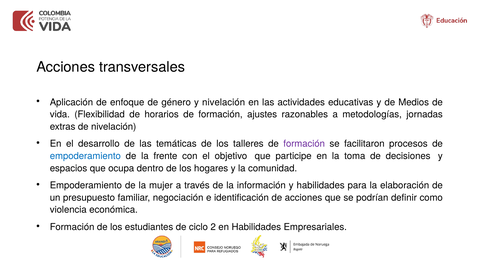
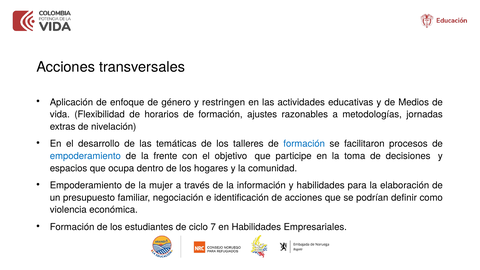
y nivelación: nivelación -> restringen
formación at (304, 144) colour: purple -> blue
2: 2 -> 7
